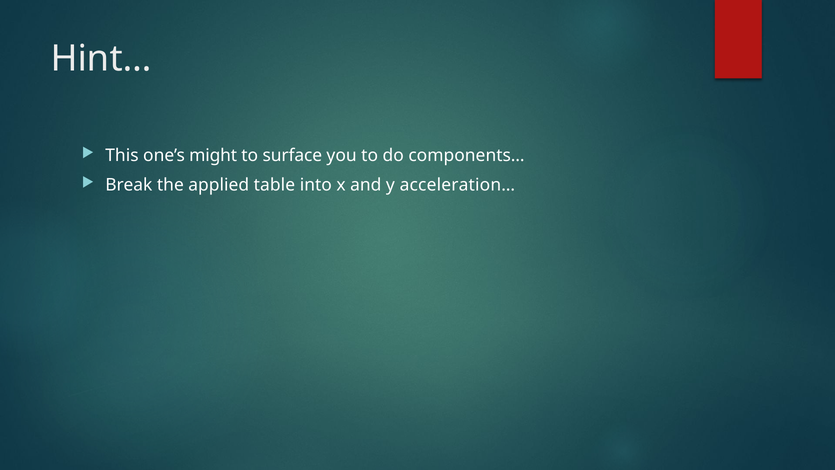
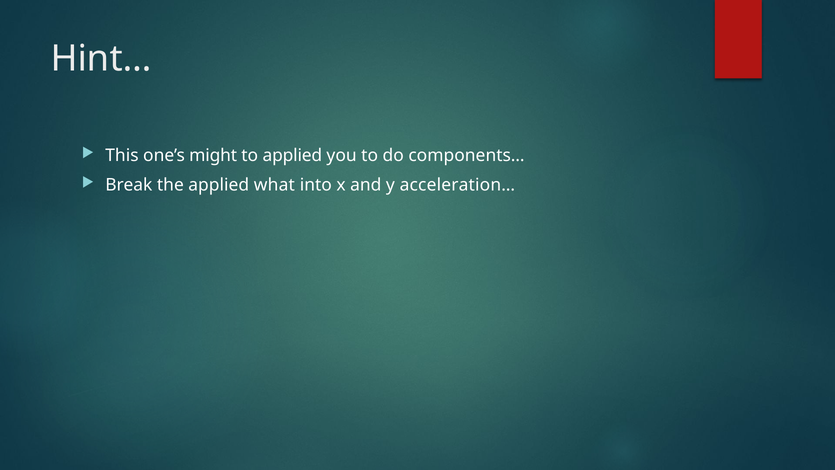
to surface: surface -> applied
table: table -> what
